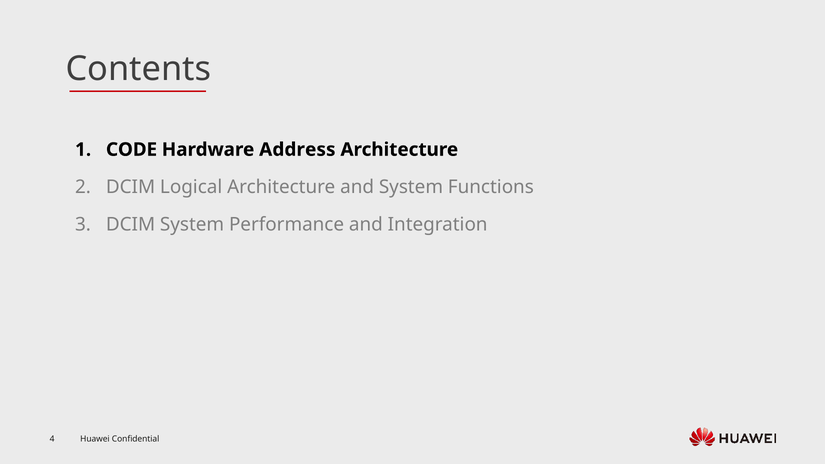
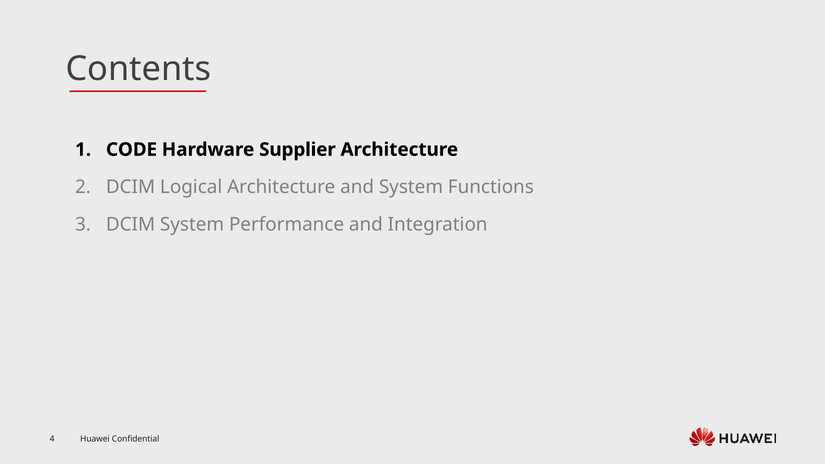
Address: Address -> Supplier
